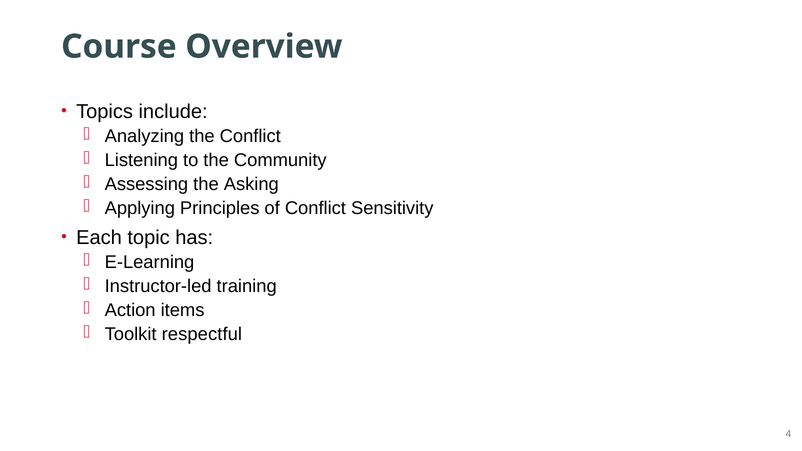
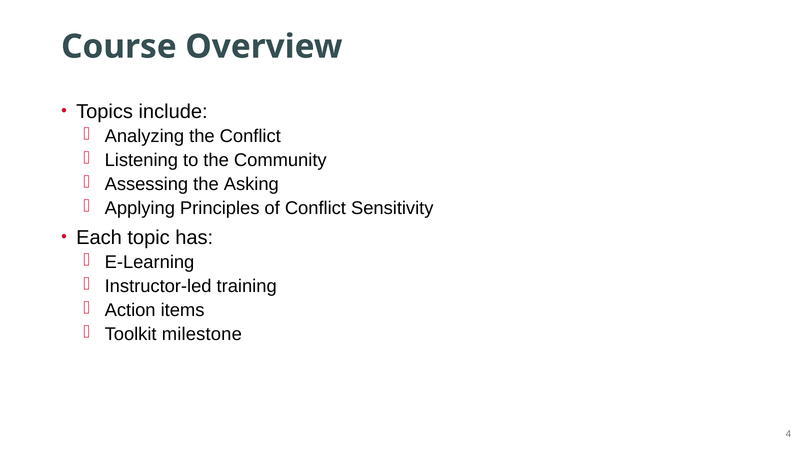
respectful: respectful -> milestone
